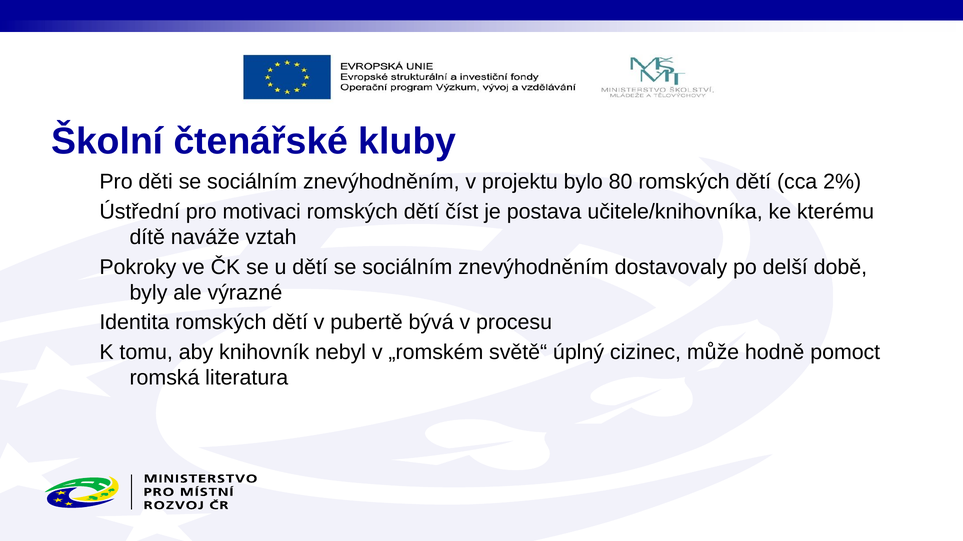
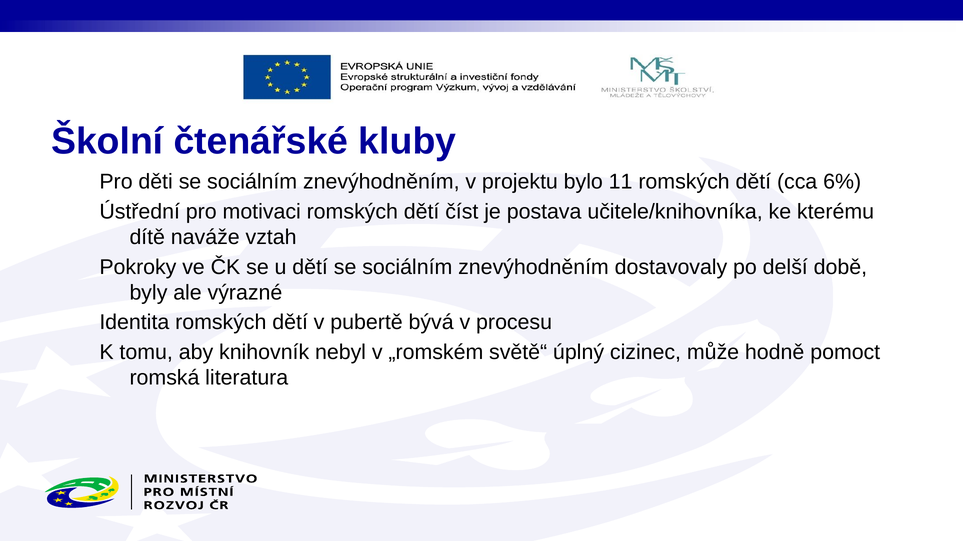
80: 80 -> 11
2%: 2% -> 6%
